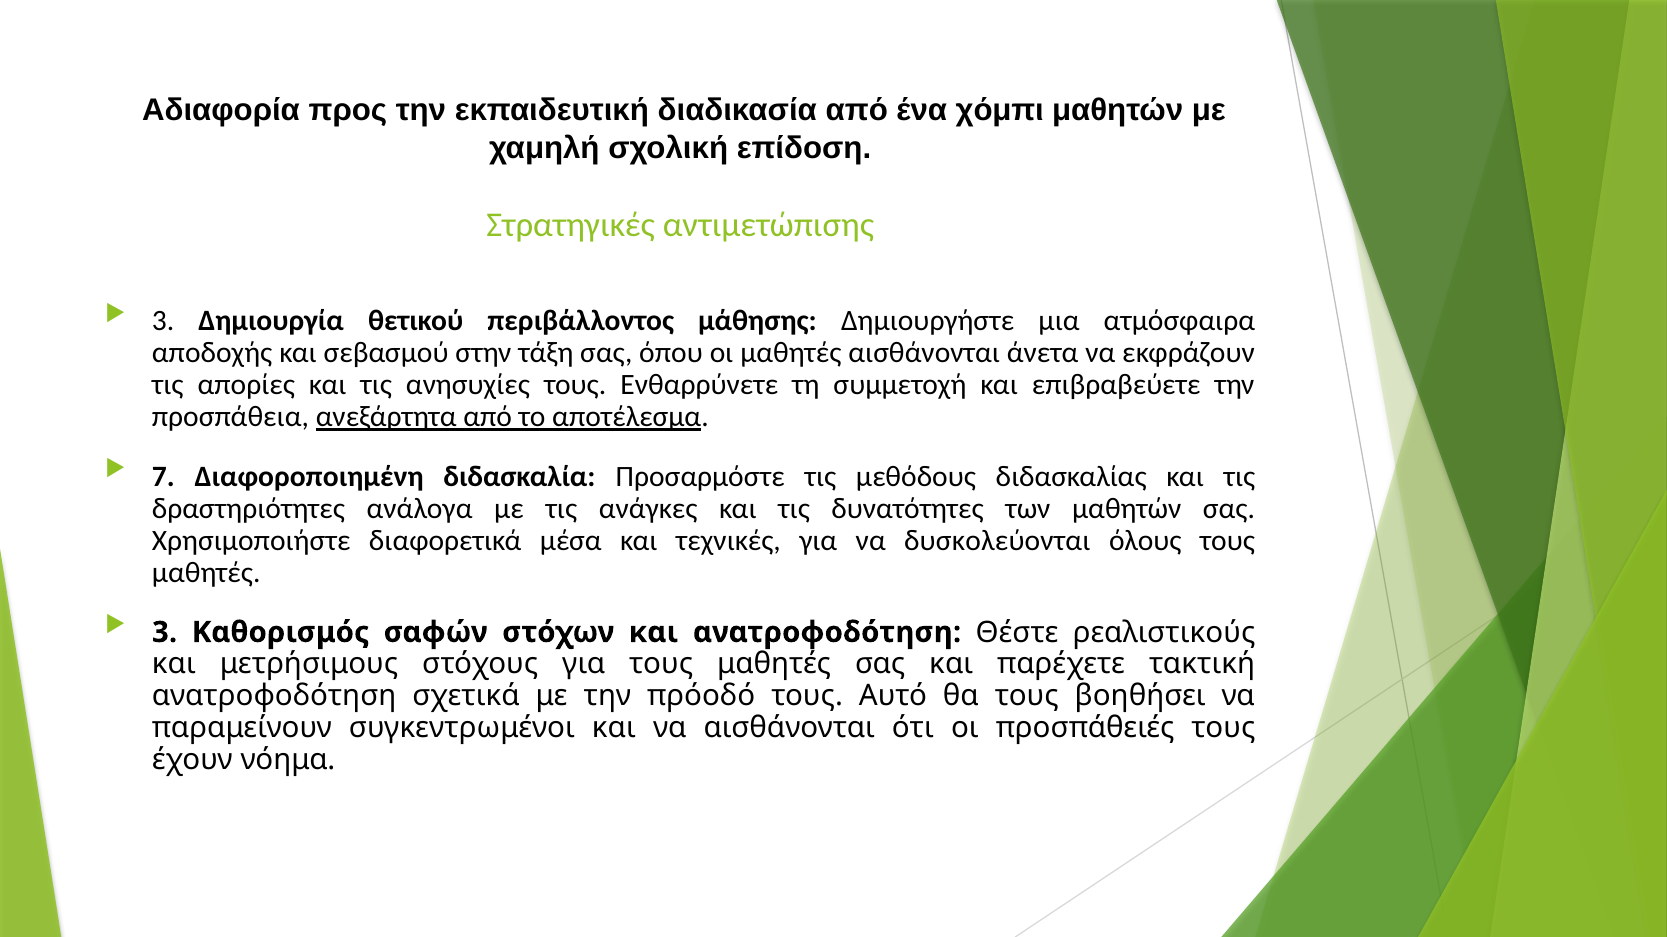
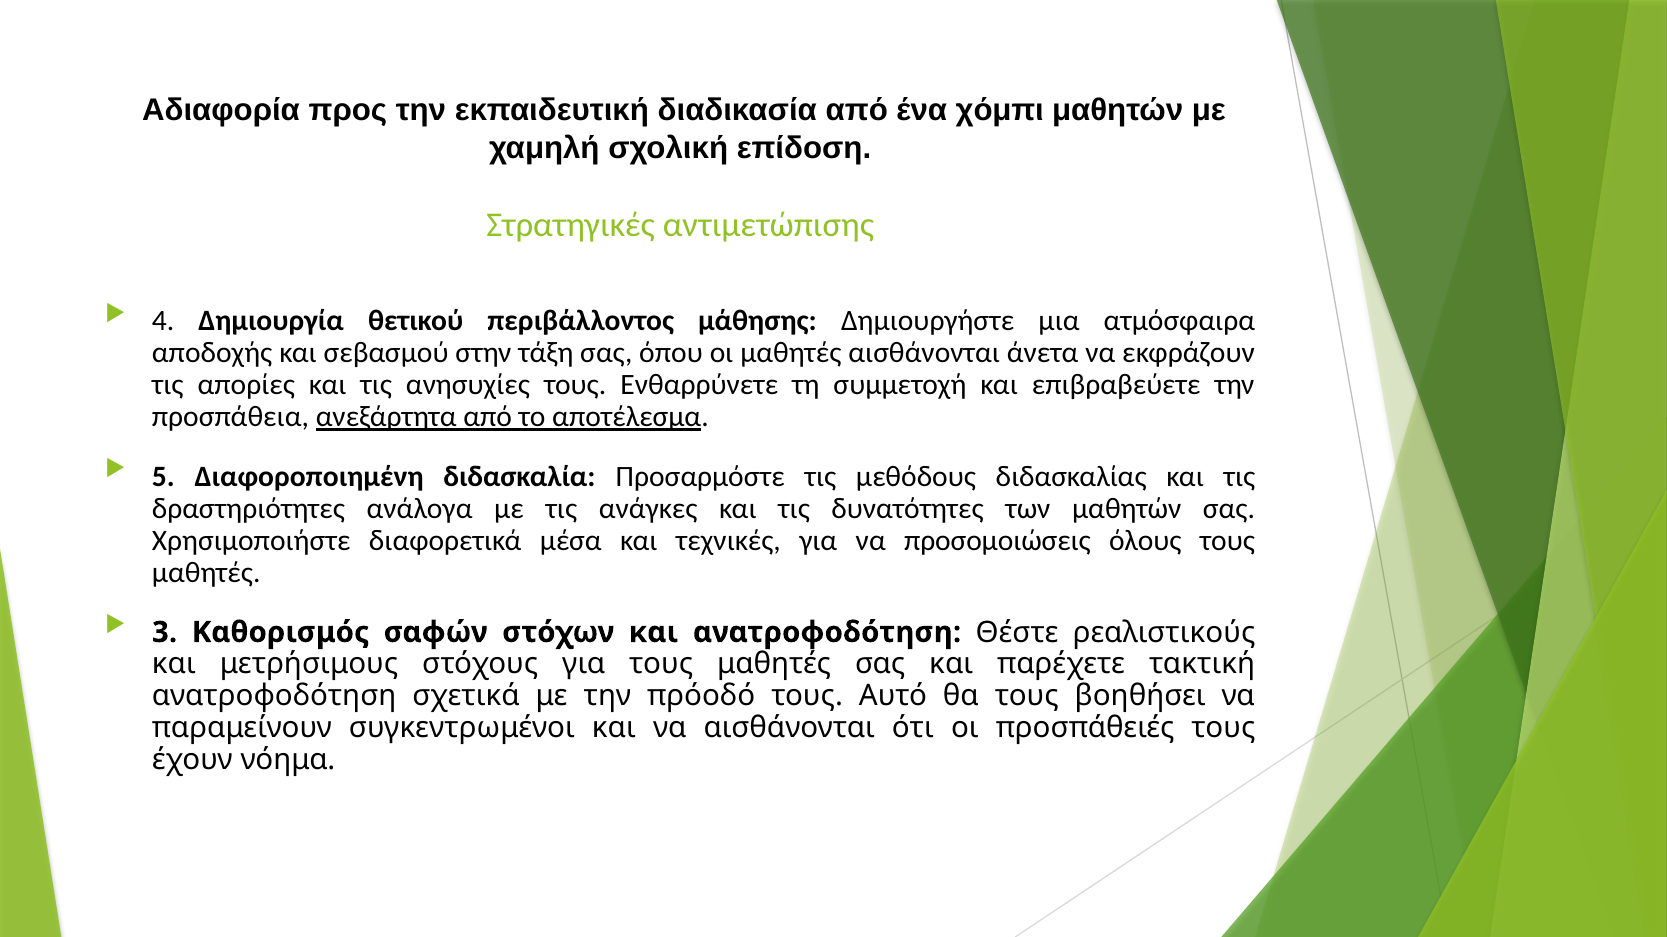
3 at (163, 321): 3 -> 4
7: 7 -> 5
δυσκολεύονται: δυσκολεύονται -> προσομοιώσεις
